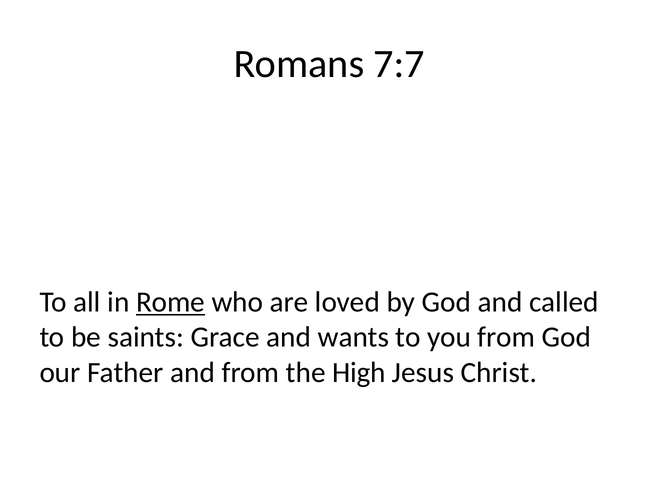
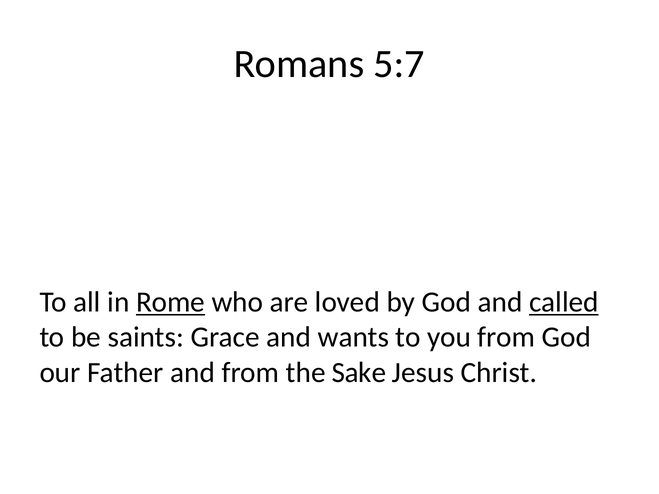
7:7: 7:7 -> 5:7
called underline: none -> present
High: High -> Sake
